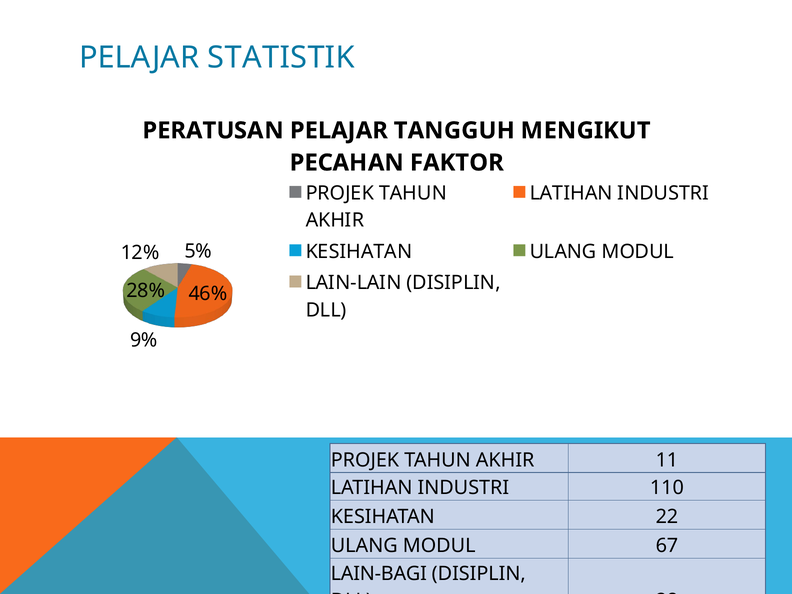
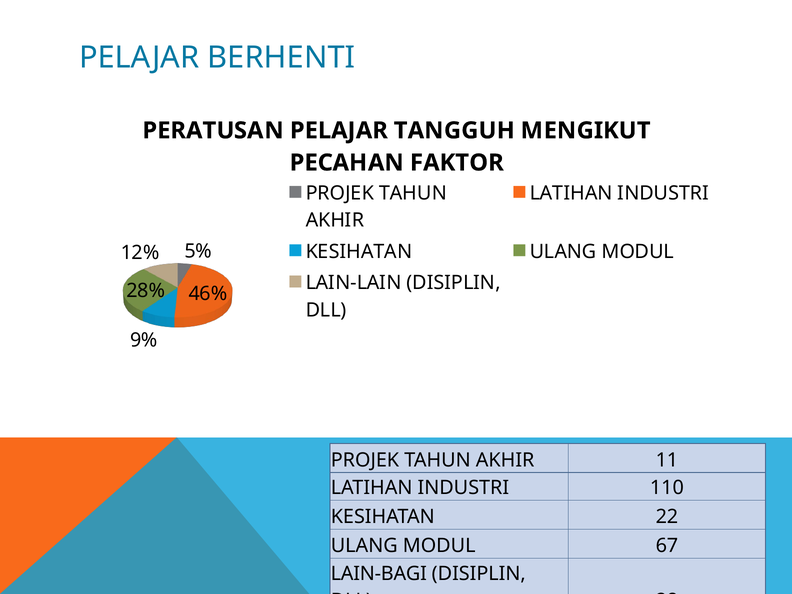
STATISTIK: STATISTIK -> BERHENTI
